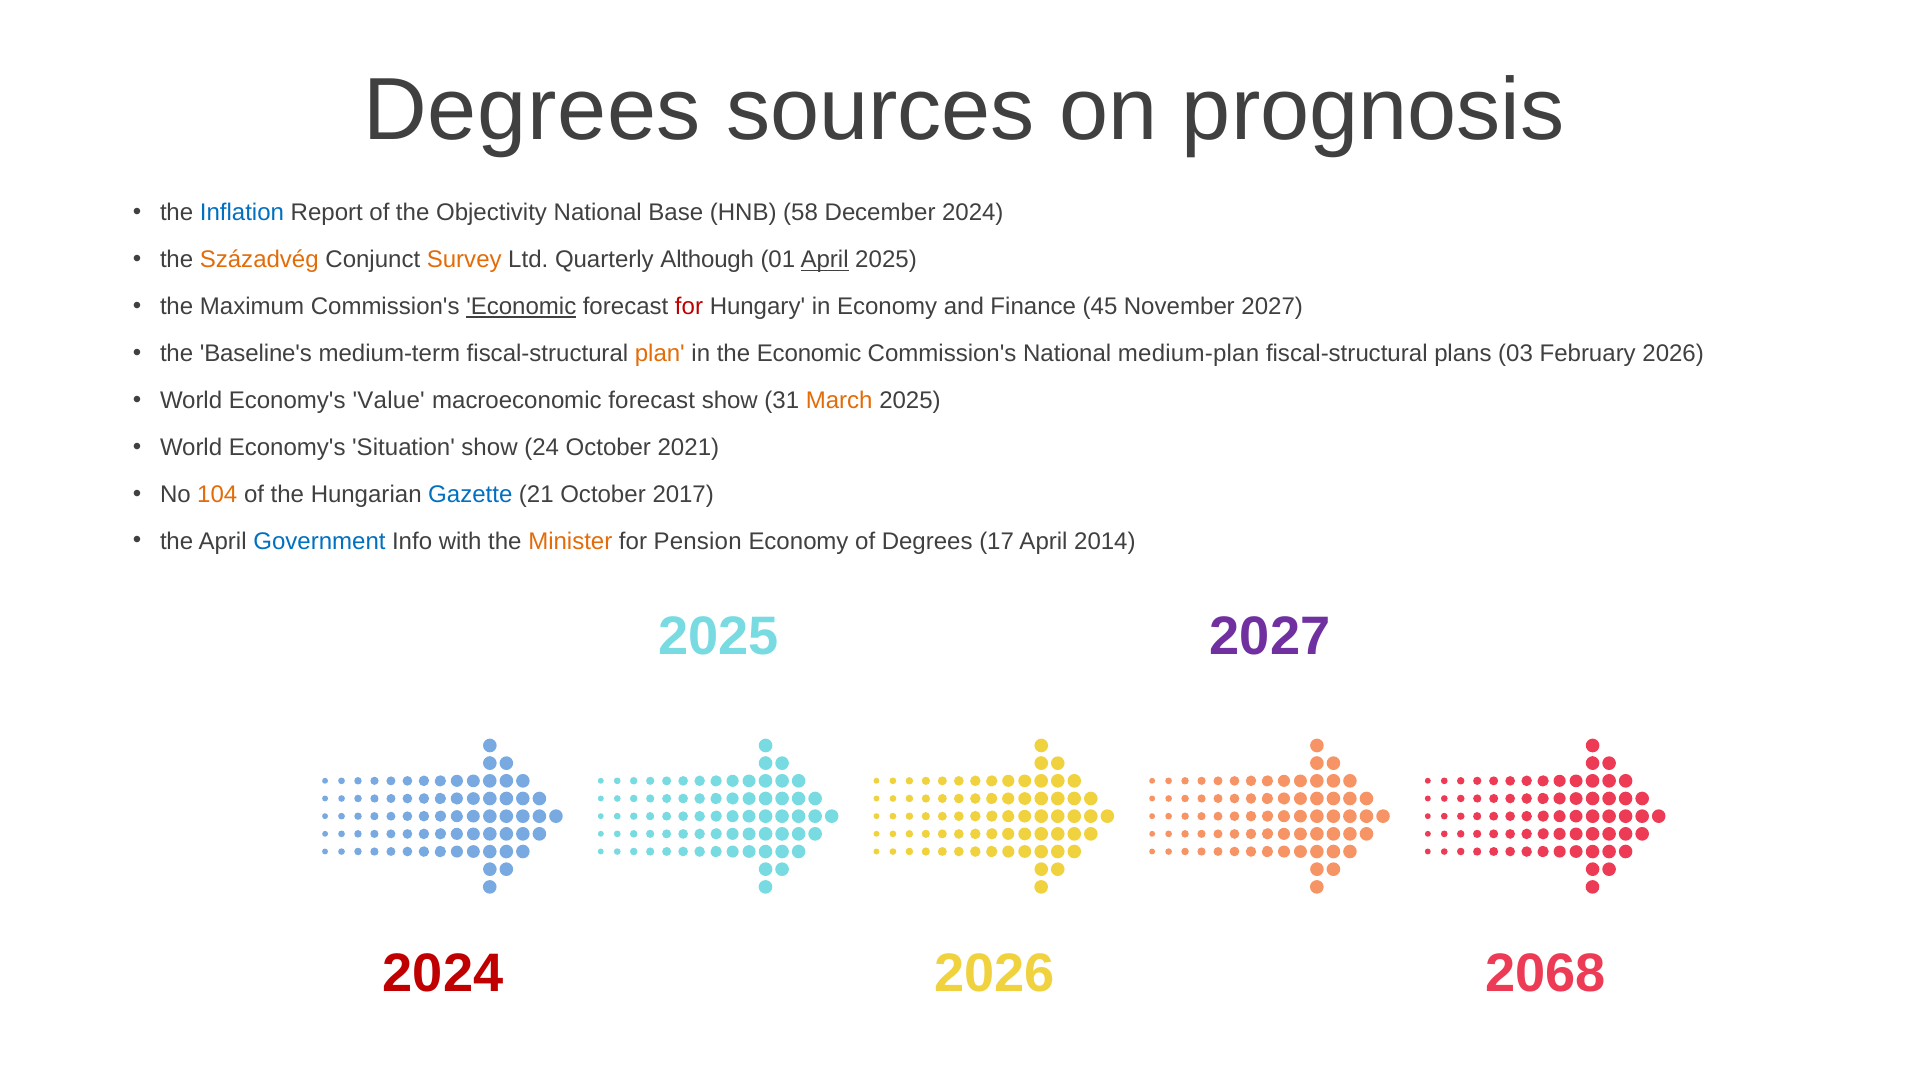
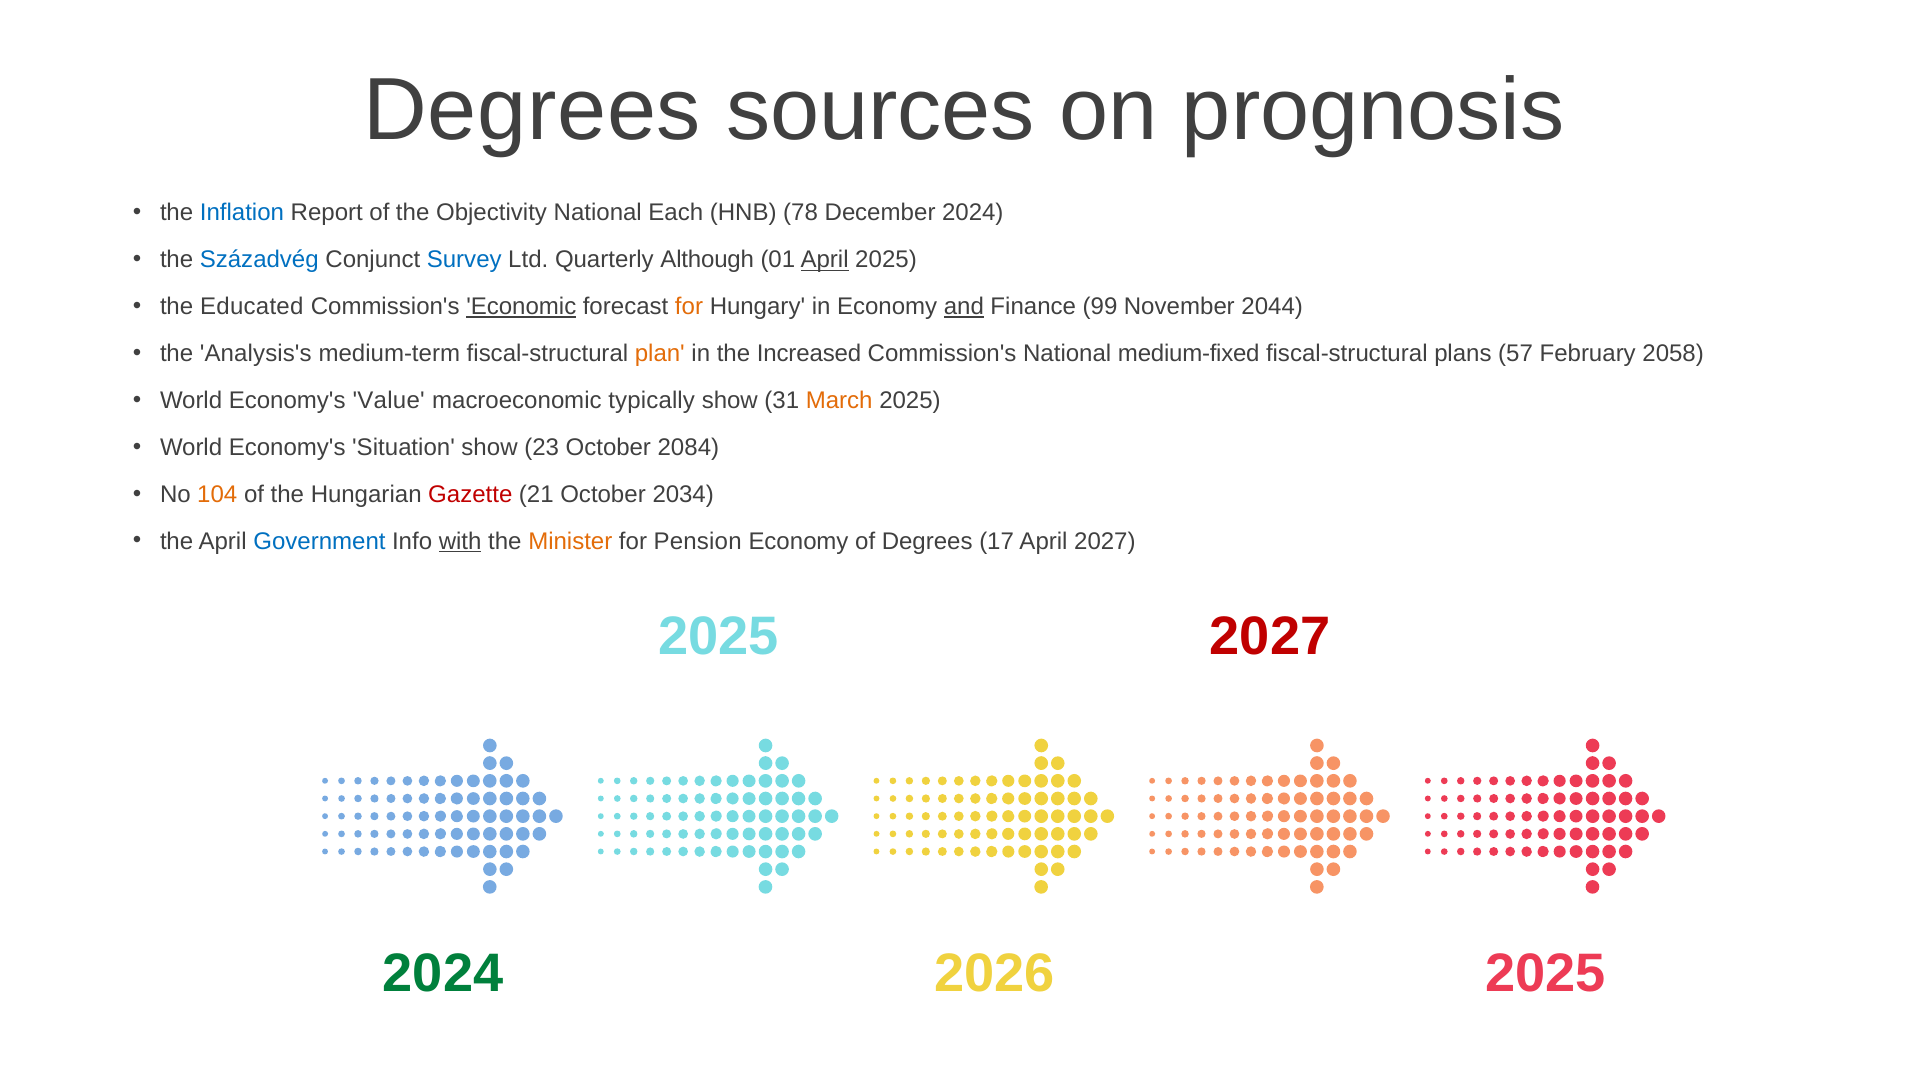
Base: Base -> Each
58: 58 -> 78
Századvég colour: orange -> blue
Survey colour: orange -> blue
Maximum: Maximum -> Educated
for at (689, 307) colour: red -> orange
and underline: none -> present
45: 45 -> 99
November 2027: 2027 -> 2044
Baseline's: Baseline's -> Analysis's
the Economic: Economic -> Increased
medium-plan: medium-plan -> medium-fixed
03: 03 -> 57
February 2026: 2026 -> 2058
macroeconomic forecast: forecast -> typically
24: 24 -> 23
2021: 2021 -> 2084
Gazette colour: blue -> red
2017: 2017 -> 2034
with underline: none -> present
April 2014: 2014 -> 2027
2027 at (1270, 636) colour: purple -> red
2024 at (443, 973) colour: red -> green
2068 at (1546, 973): 2068 -> 2025
